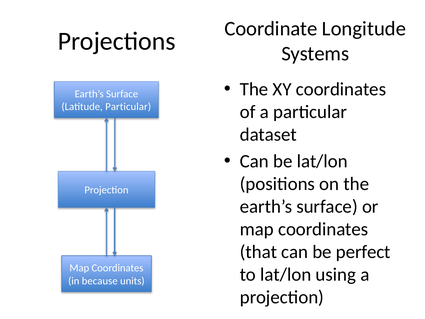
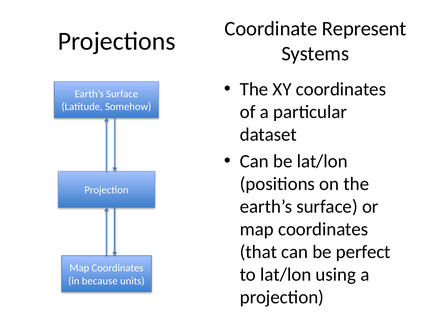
Longitude: Longitude -> Represent
Latitude Particular: Particular -> Somehow
